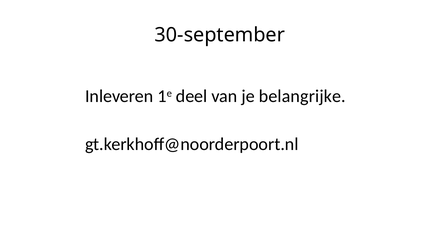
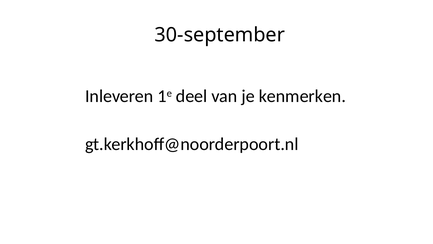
belangrijke: belangrijke -> kenmerken
